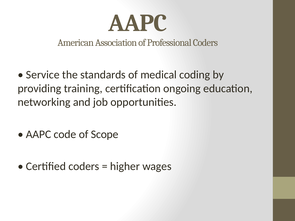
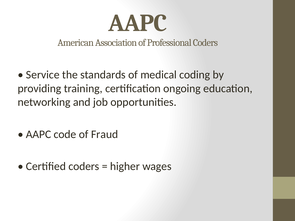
Scope: Scope -> Fraud
